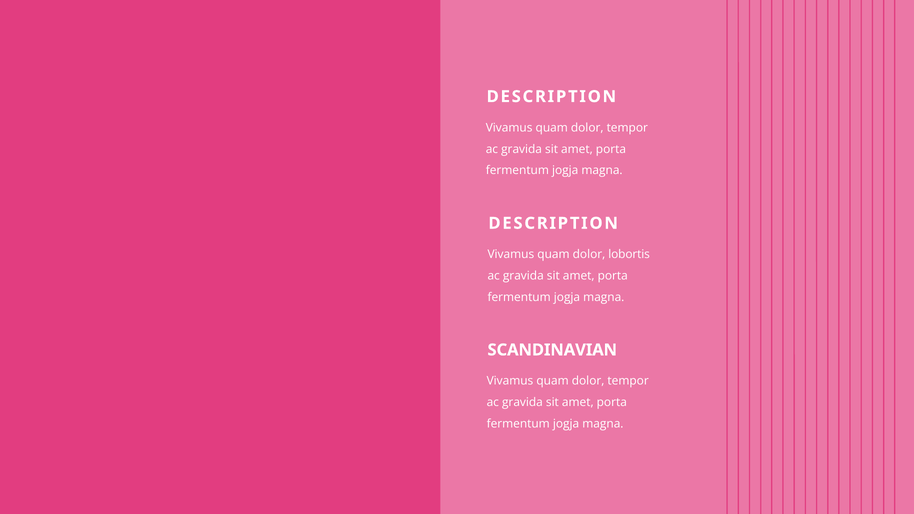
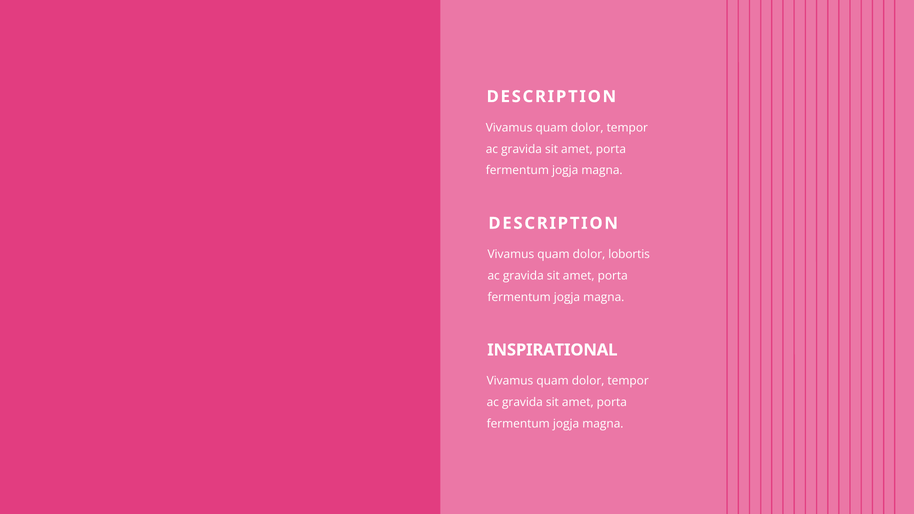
SCANDINAVIAN: SCANDINAVIAN -> INSPIRATIONAL
